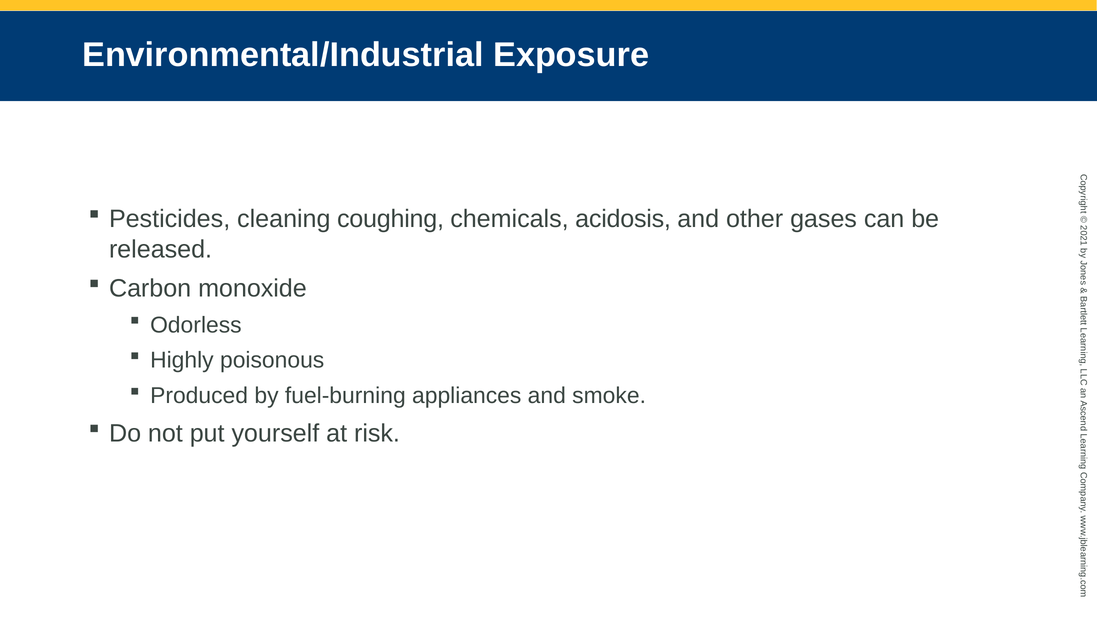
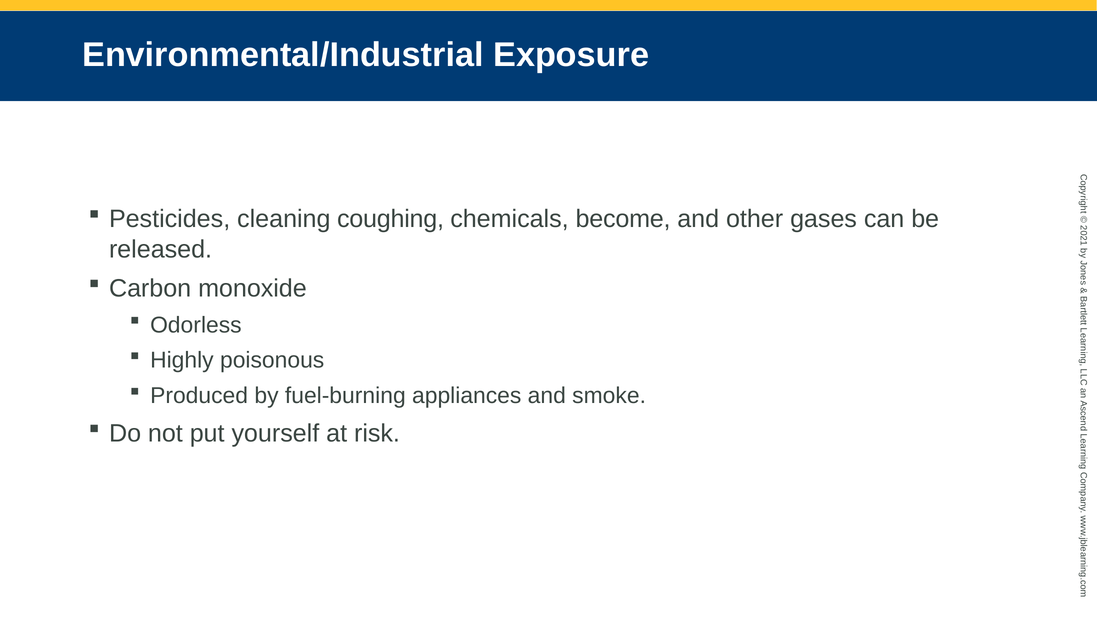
acidosis: acidosis -> become
